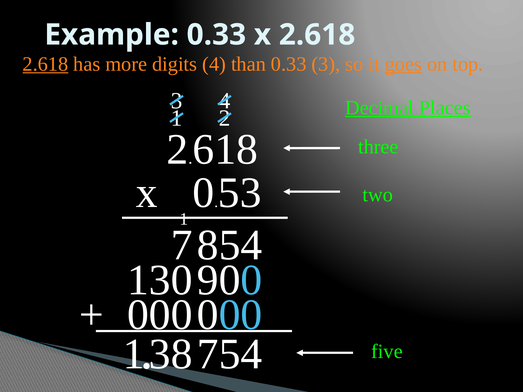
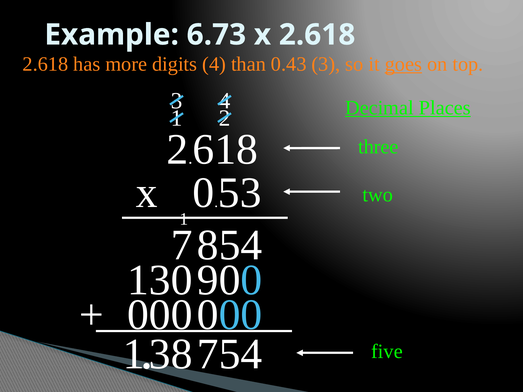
Example 0.33: 0.33 -> 6.73
2.618 at (45, 64) underline: present -> none
than 0.33: 0.33 -> 0.43
